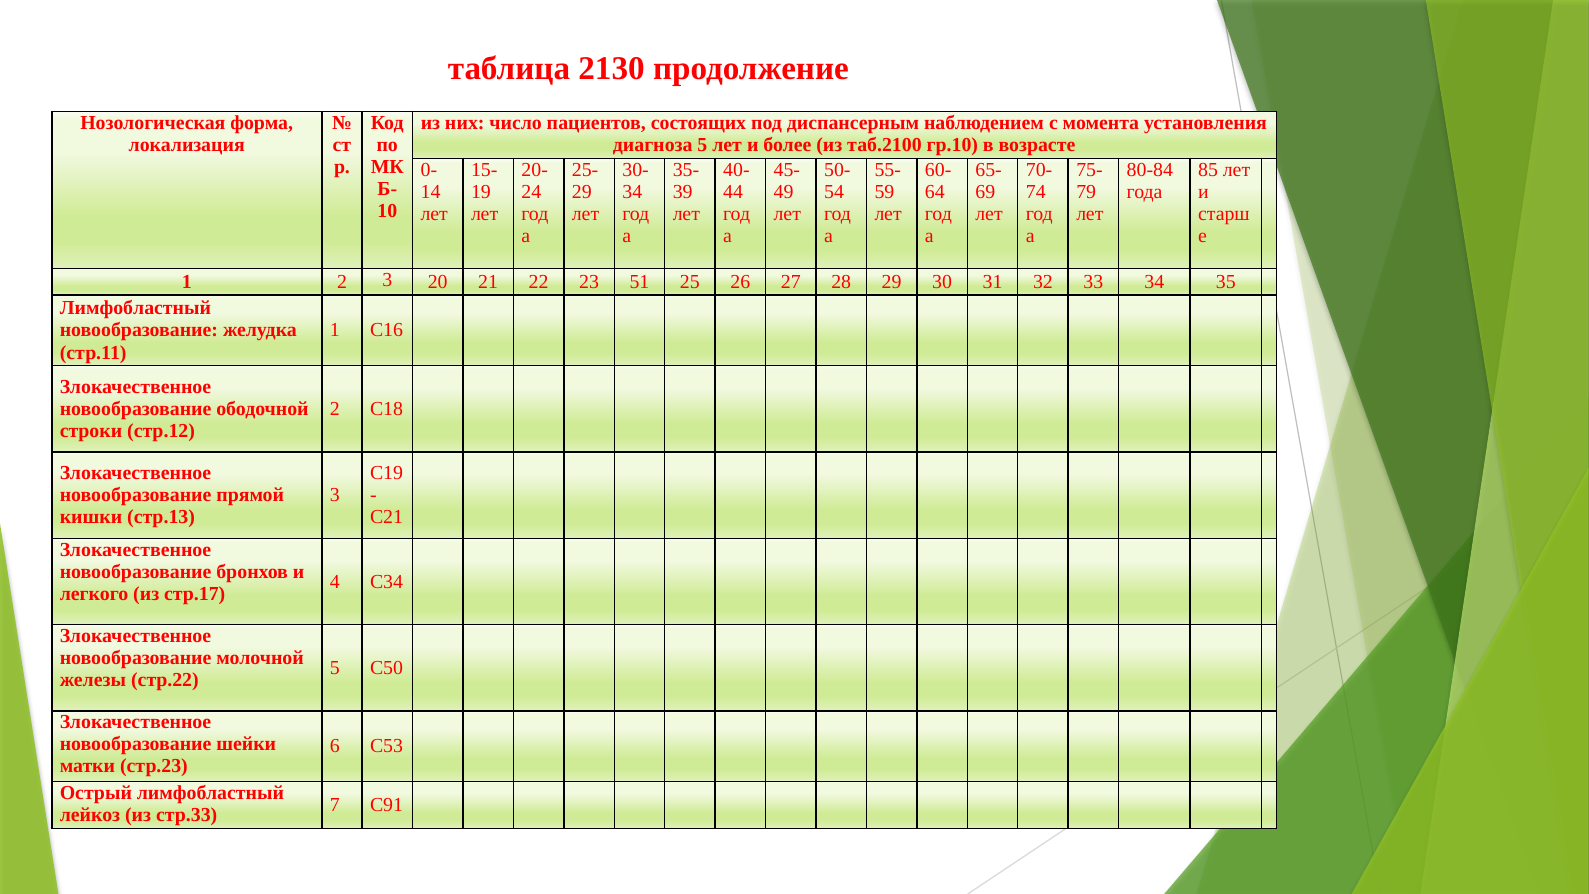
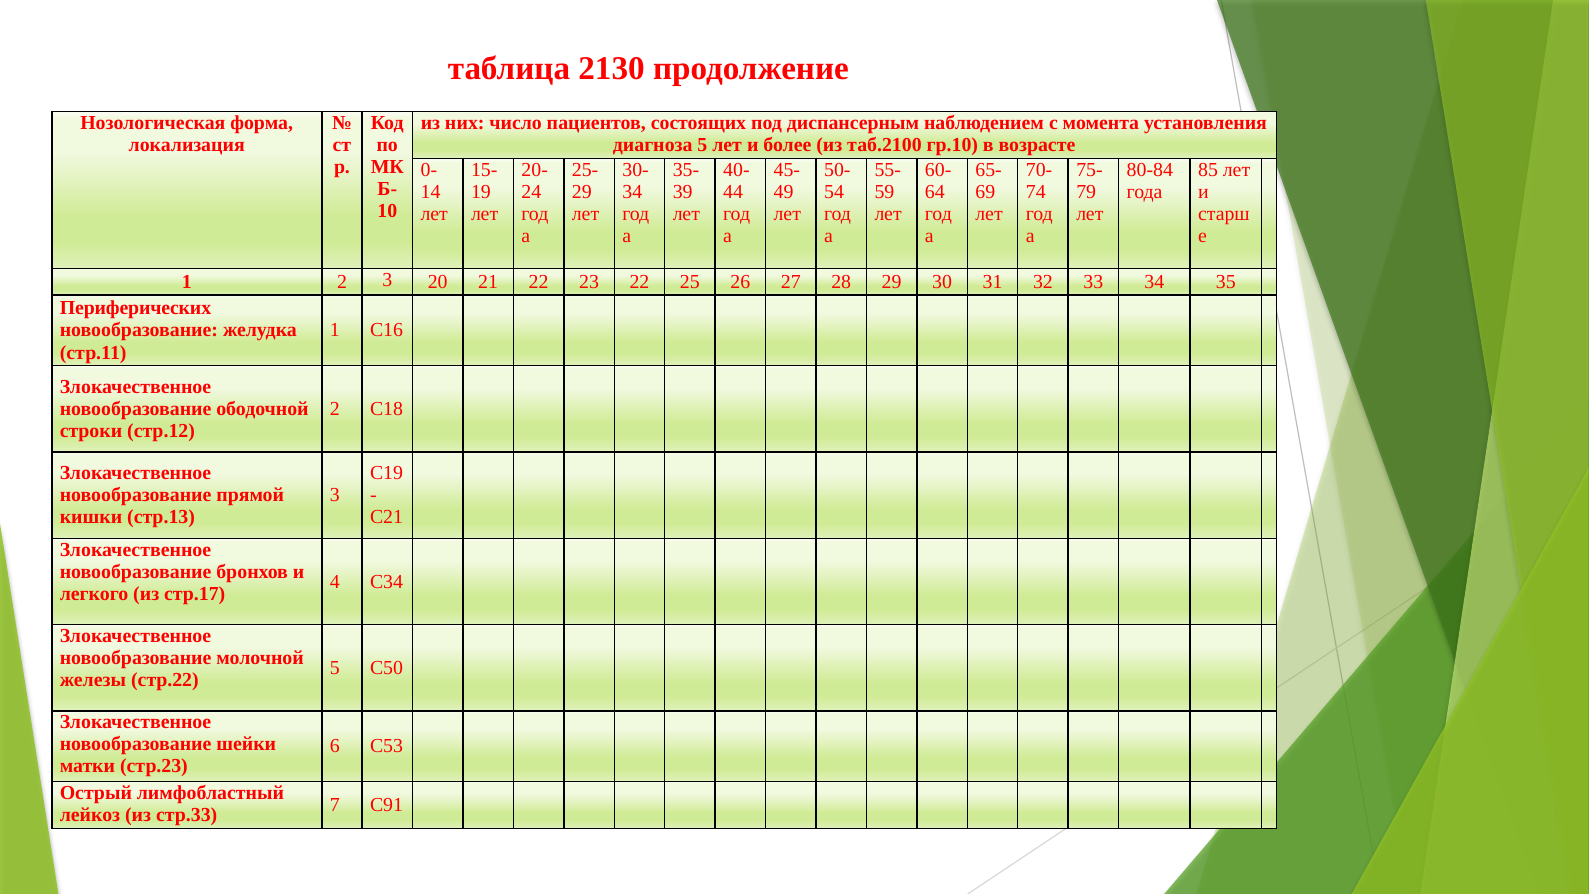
23 51: 51 -> 22
Лимфобластный at (135, 308): Лимфобластный -> Периферических
